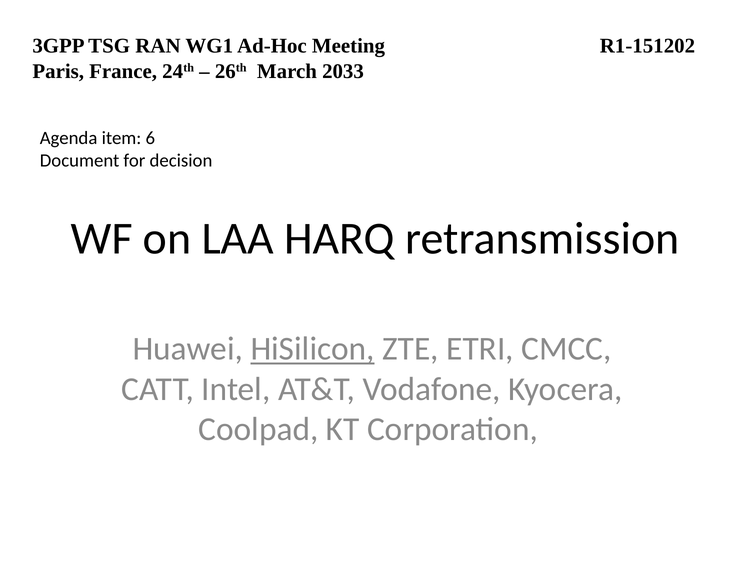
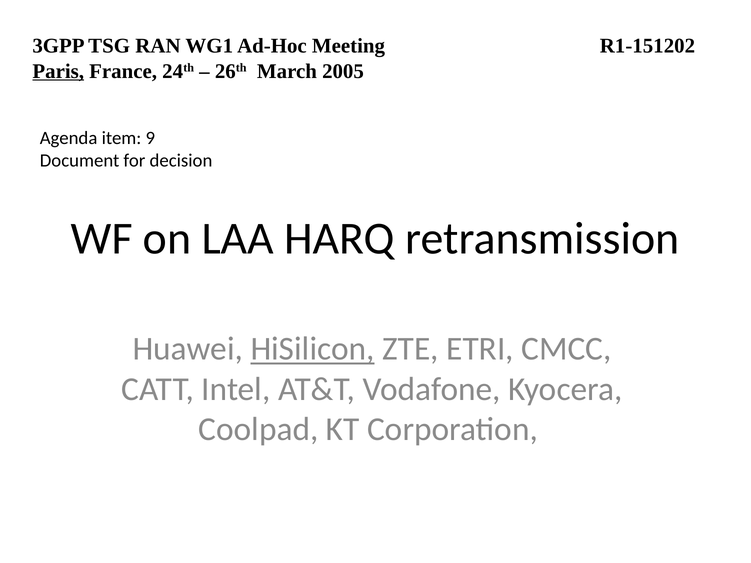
Paris underline: none -> present
2033: 2033 -> 2005
6: 6 -> 9
